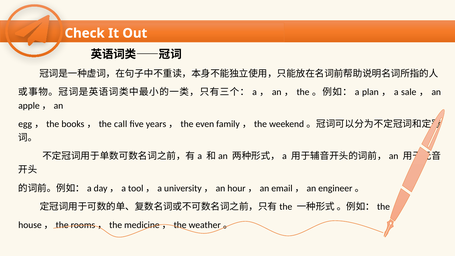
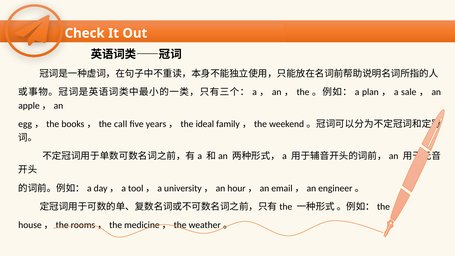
even: even -> ideal
